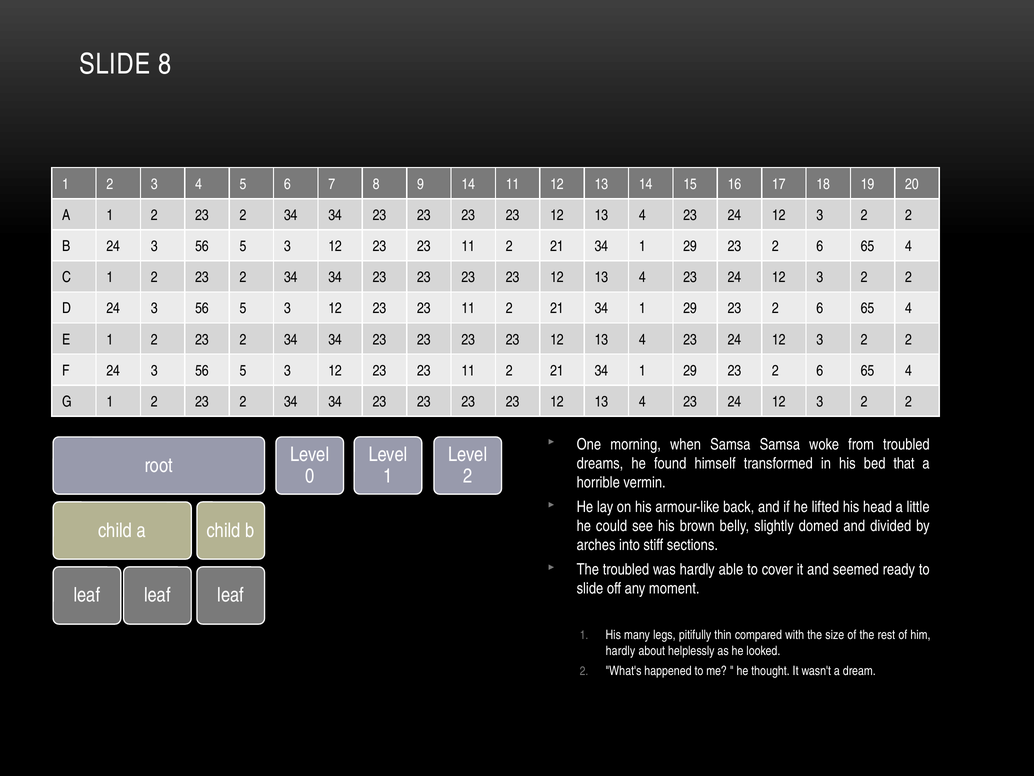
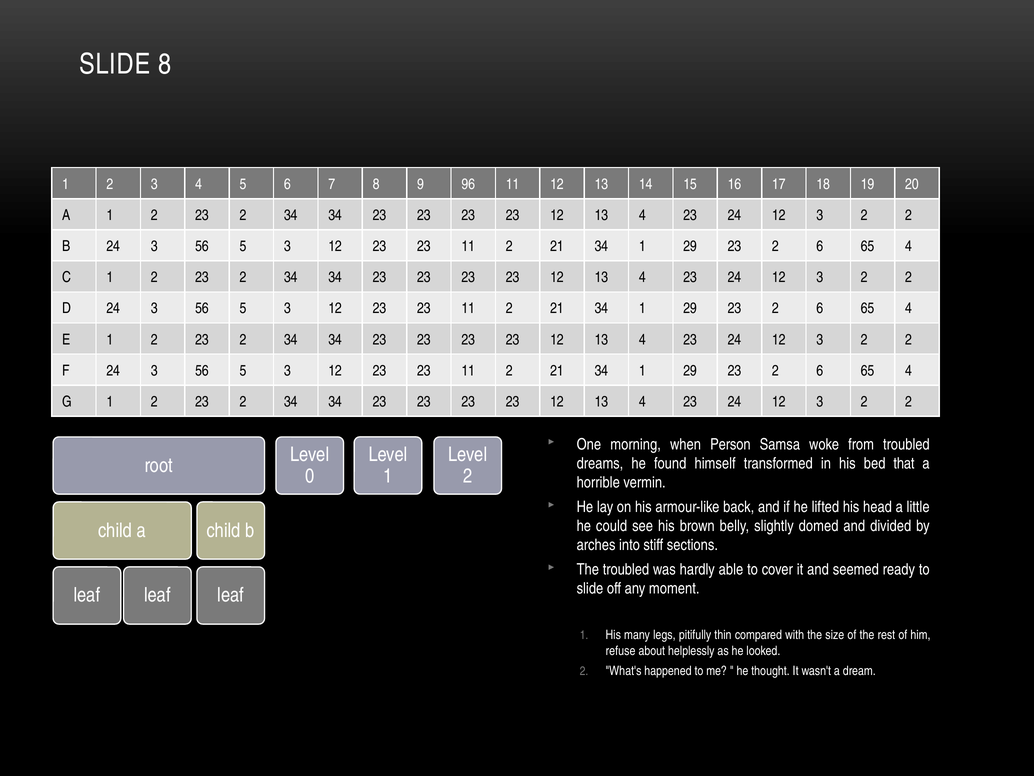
9 14: 14 -> 96
when Samsa: Samsa -> Person
hardly at (620, 650): hardly -> refuse
